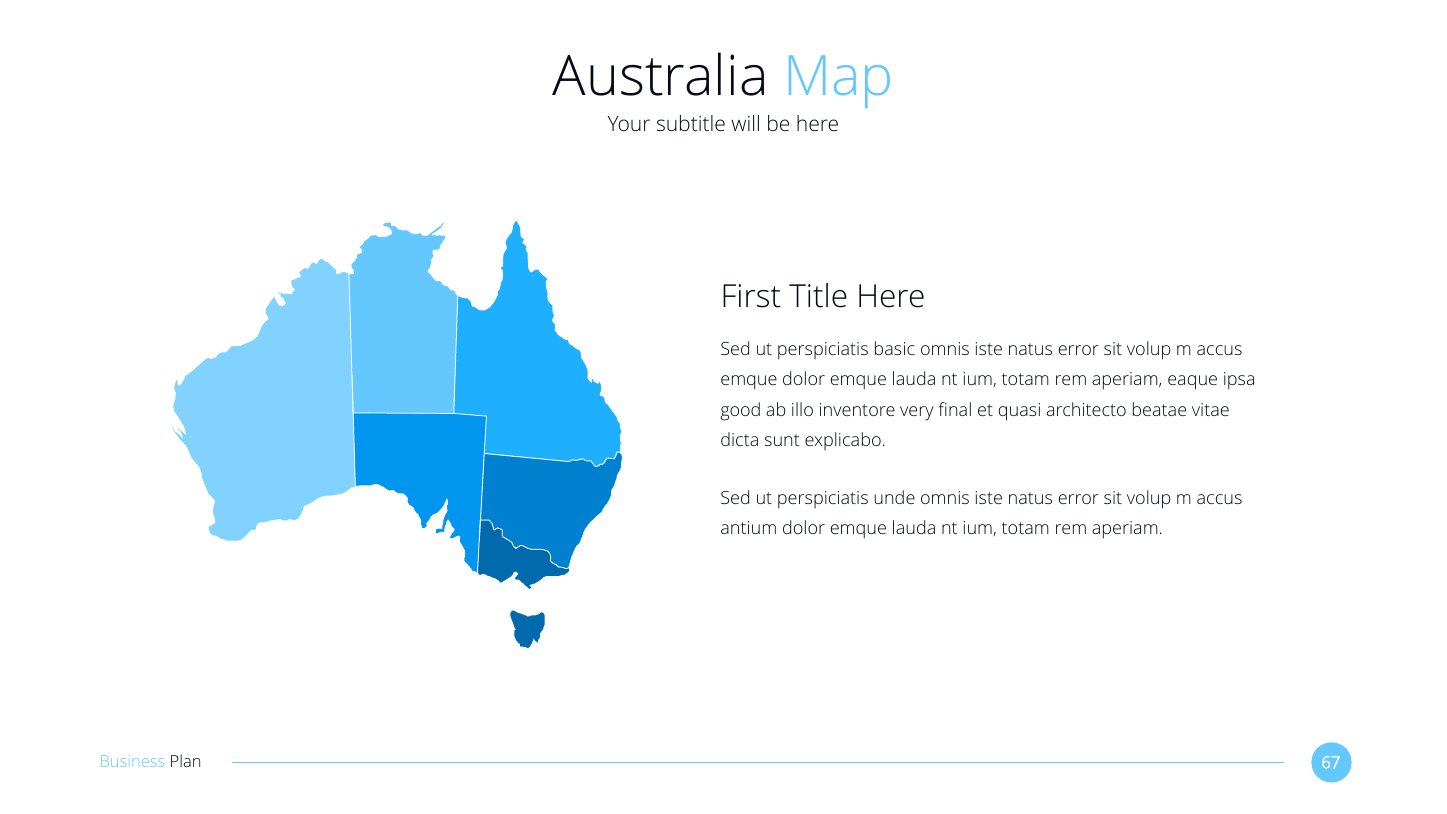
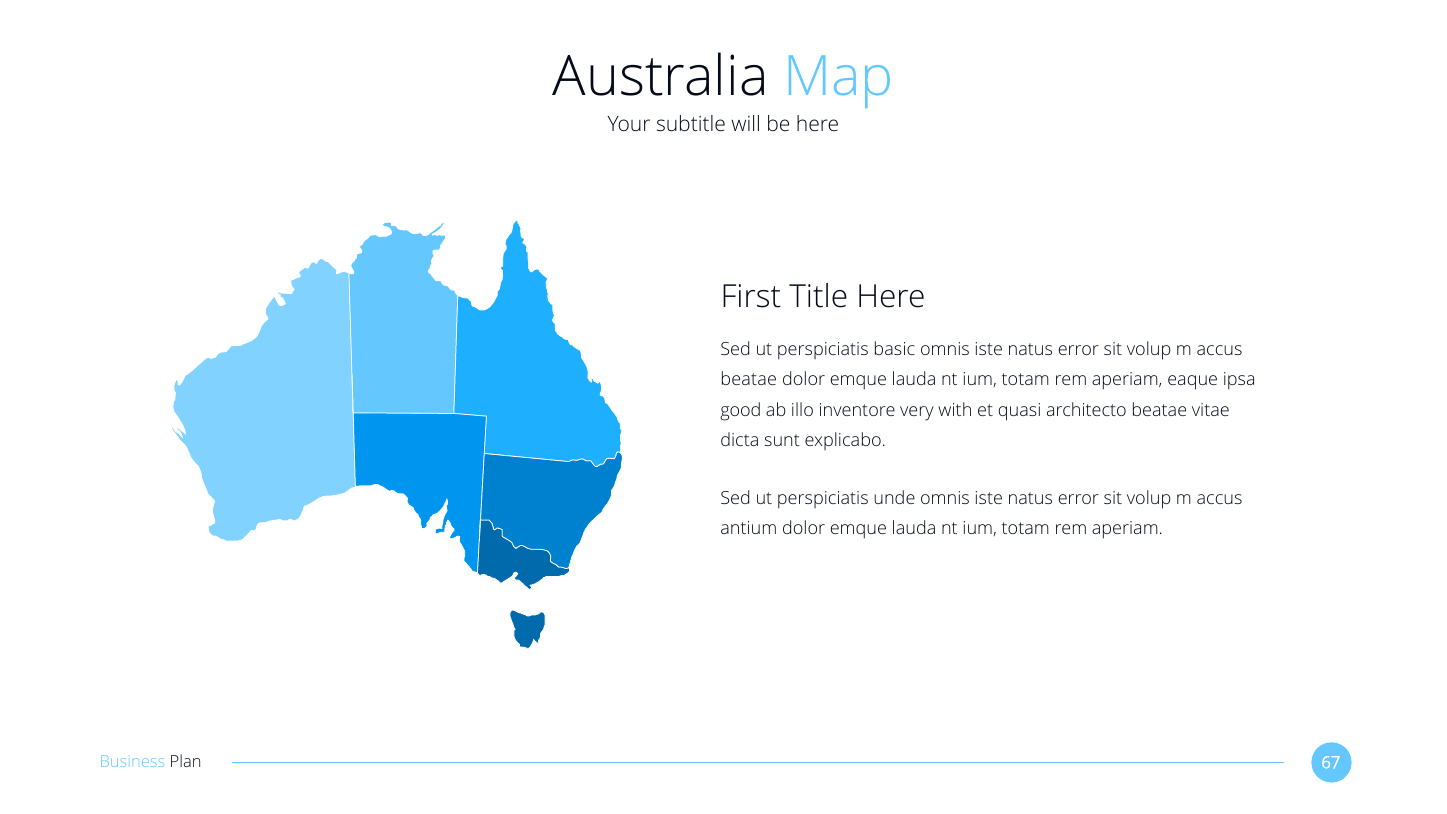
emque at (749, 380): emque -> beatae
final: final -> with
